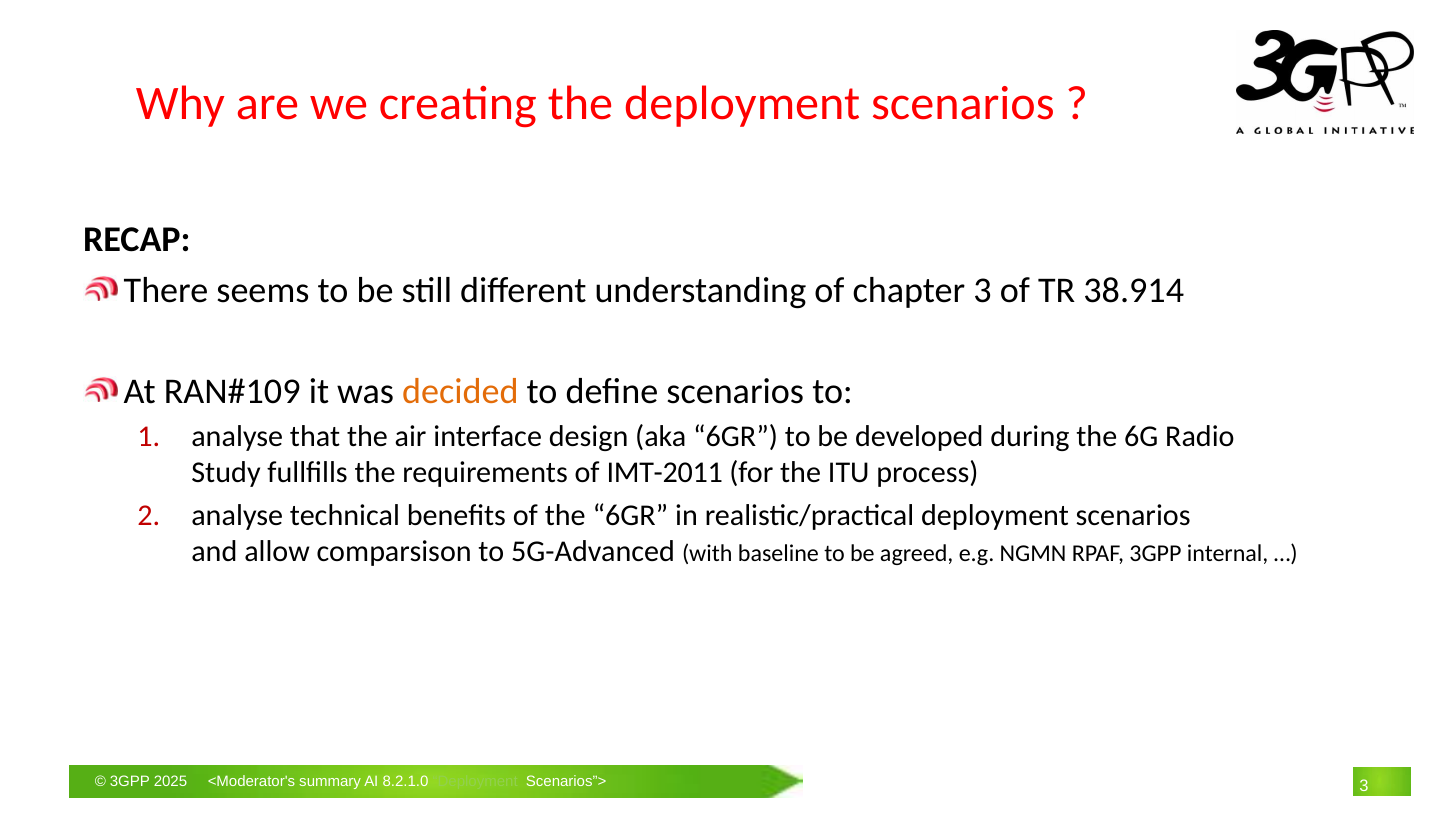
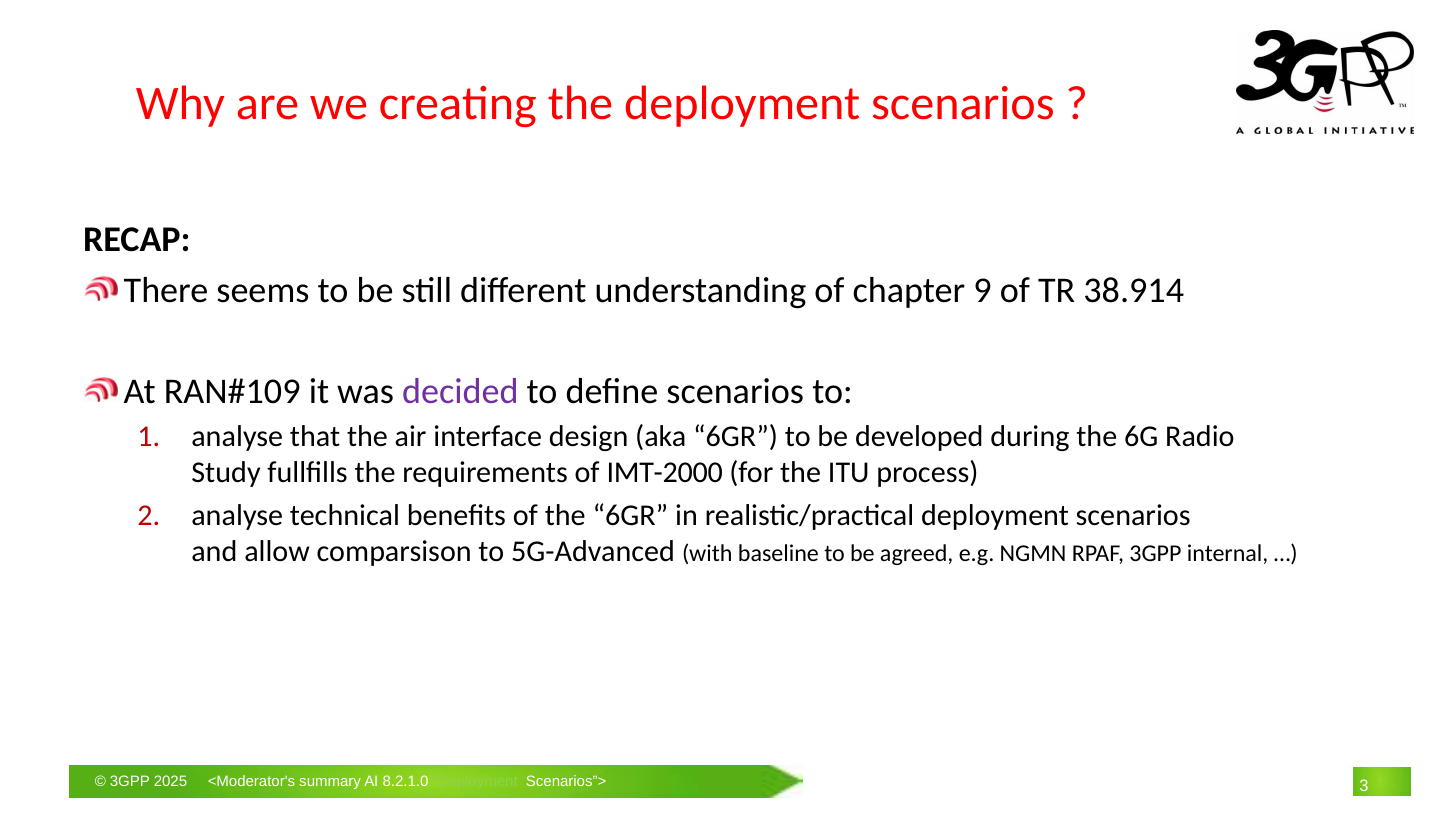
chapter 3: 3 -> 9
decided colour: orange -> purple
IMT-2011: IMT-2011 -> IMT-2000
